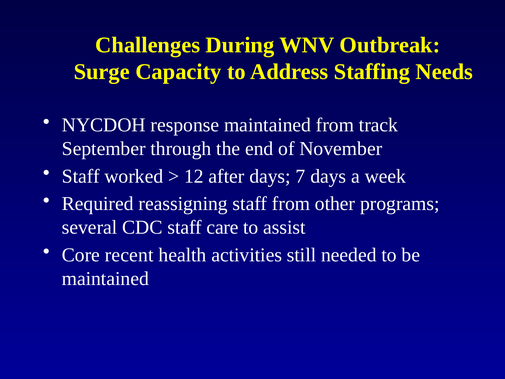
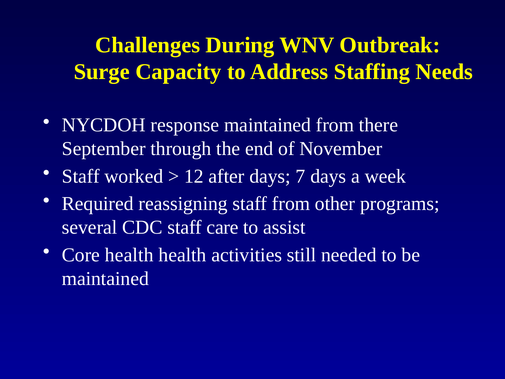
track: track -> there
Core recent: recent -> health
